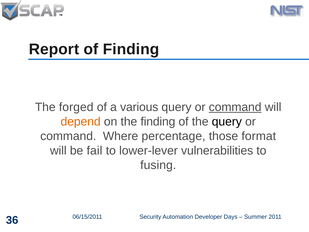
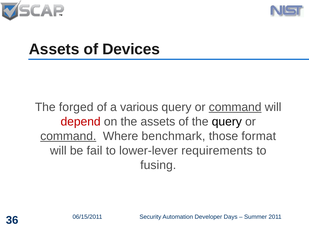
Report at (54, 49): Report -> Assets
of Finding: Finding -> Devices
depend colour: orange -> red
the finding: finding -> assets
command at (68, 136) underline: none -> present
percentage: percentage -> benchmark
vulnerabilities: vulnerabilities -> requirements
